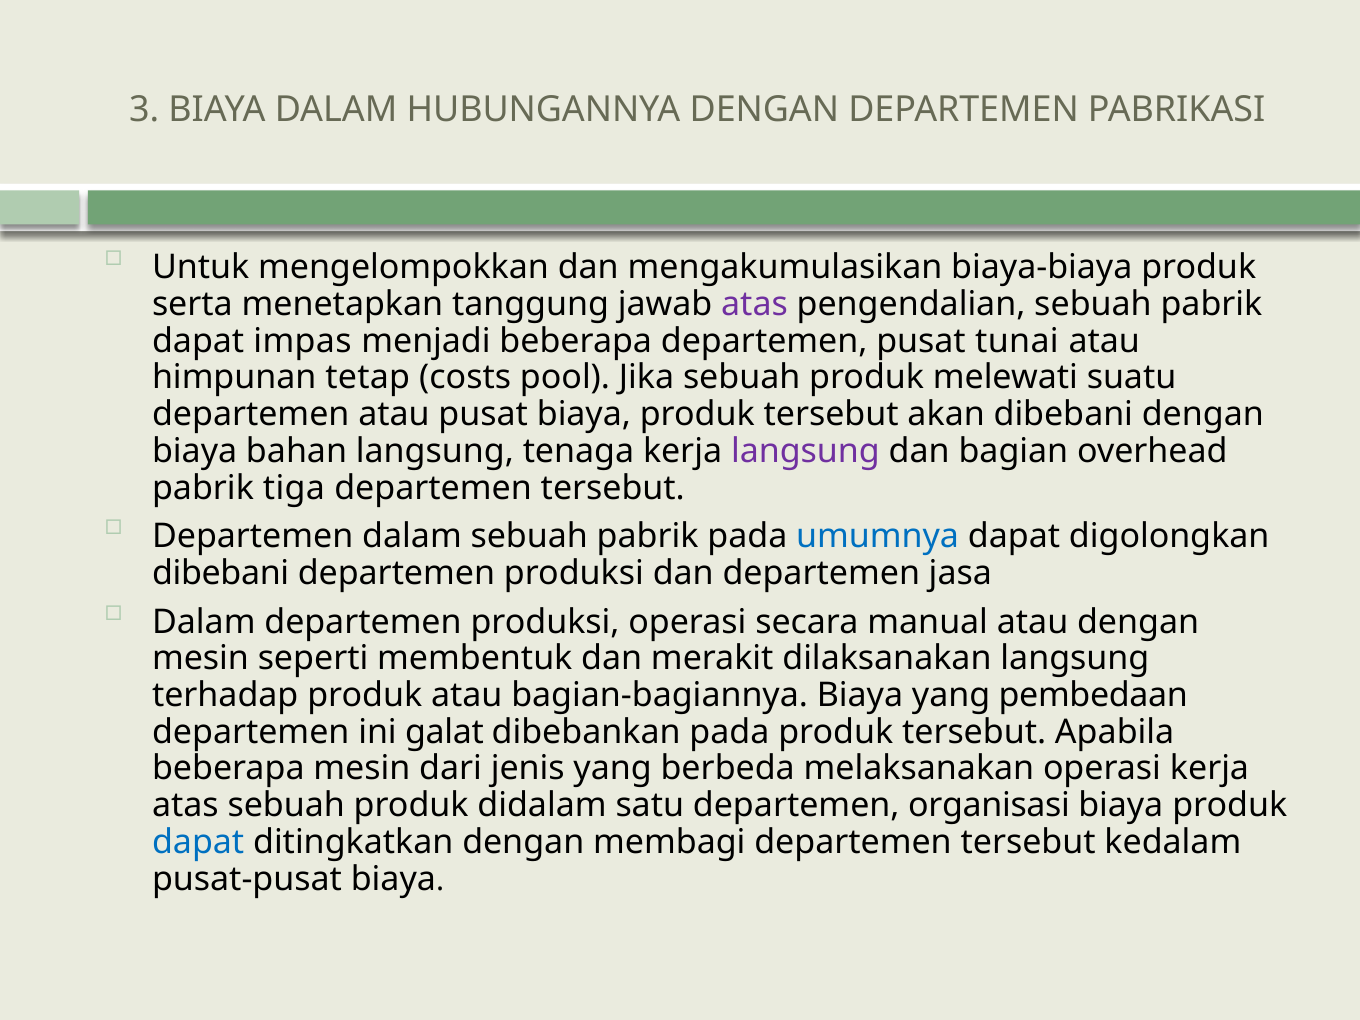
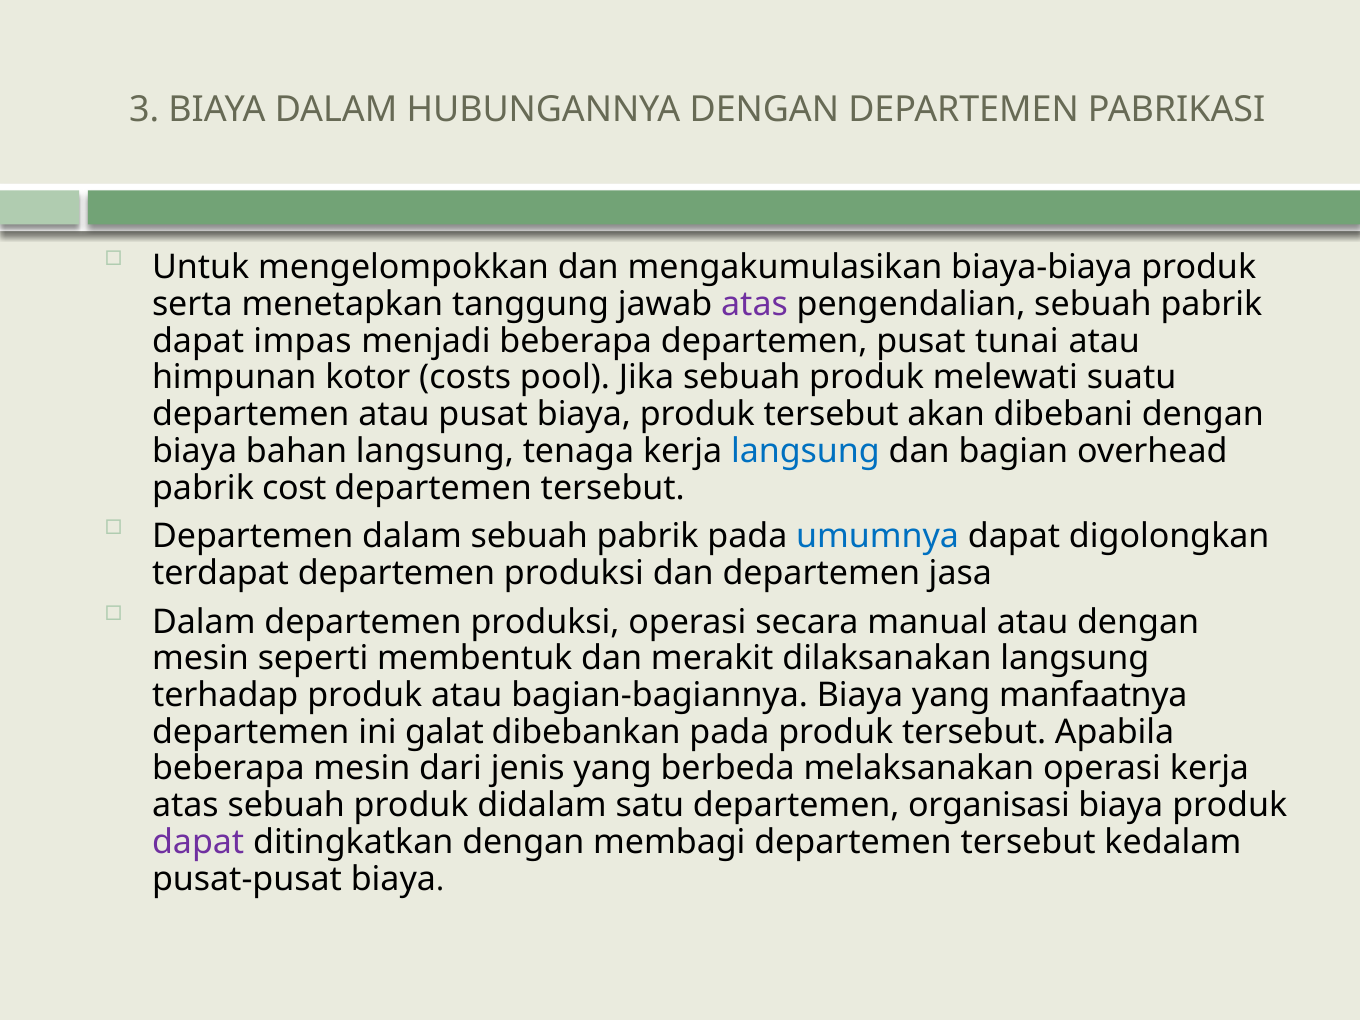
tetap: tetap -> kotor
langsung at (805, 451) colour: purple -> blue
tiga: tiga -> cost
dibebani at (221, 573): dibebani -> terdapat
pembedaan: pembedaan -> manfaatnya
dapat at (198, 842) colour: blue -> purple
